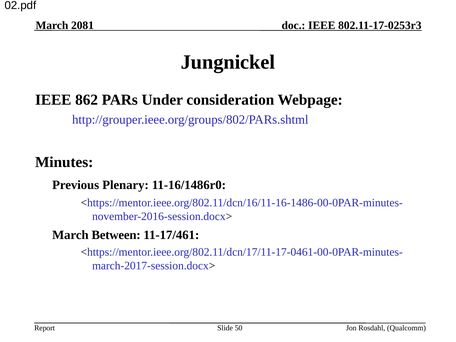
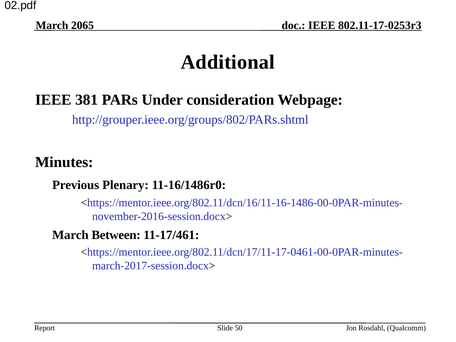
2081: 2081 -> 2065
Jungnickel: Jungnickel -> Additional
862: 862 -> 381
